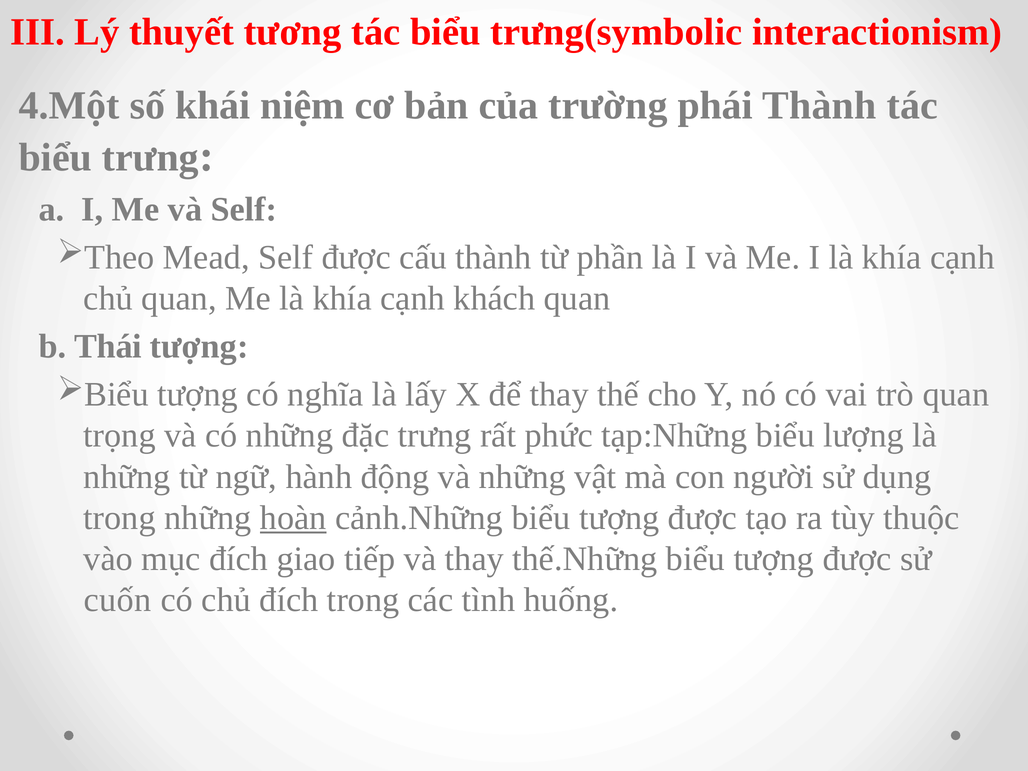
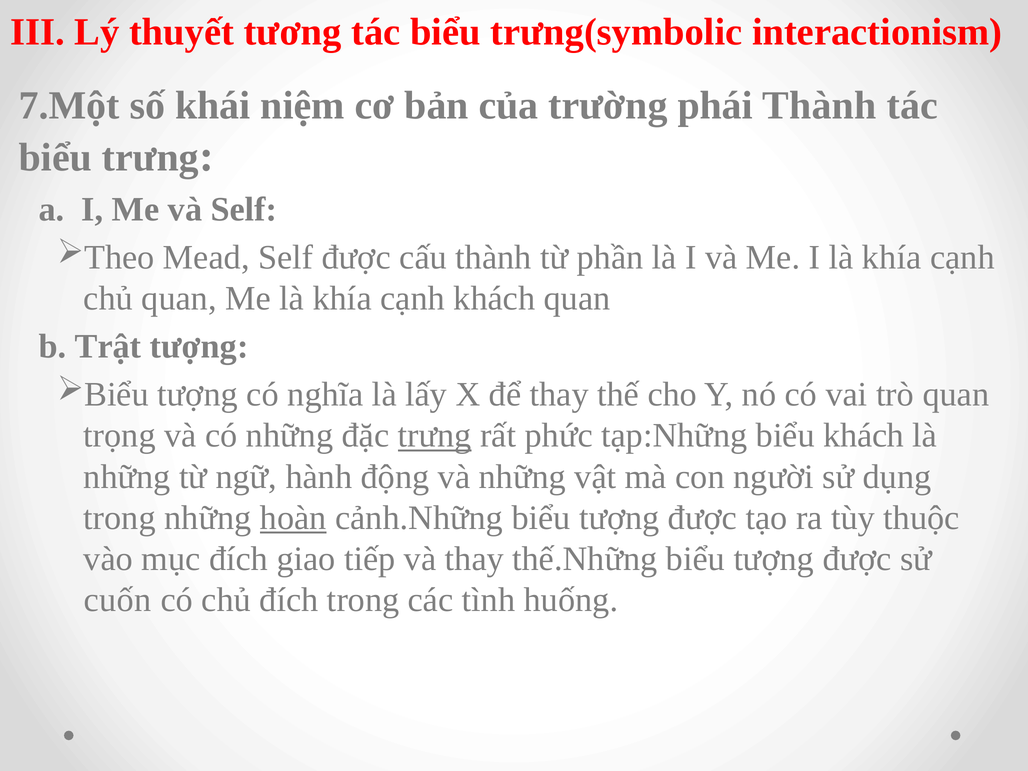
4.Một: 4.Một -> 7.Một
Thái: Thái -> Trật
trưng at (435, 436) underline: none -> present
biểu lượng: lượng -> khách
